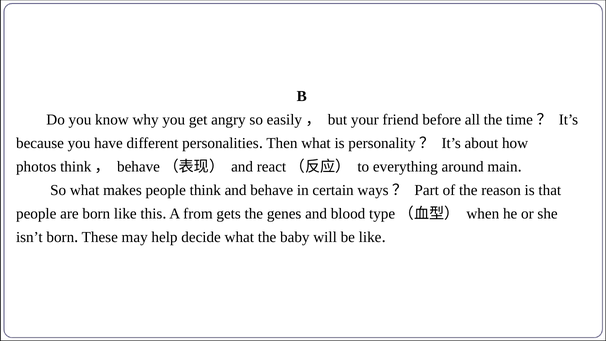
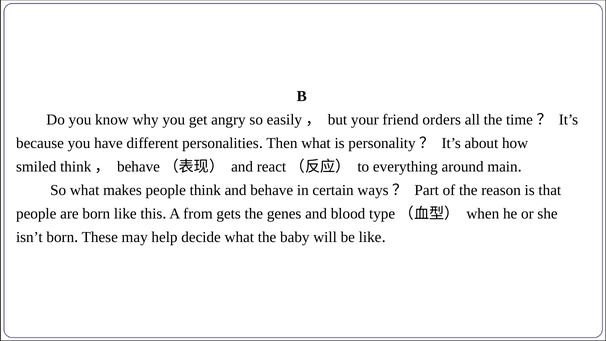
before: before -> orders
photos: photos -> smiled
